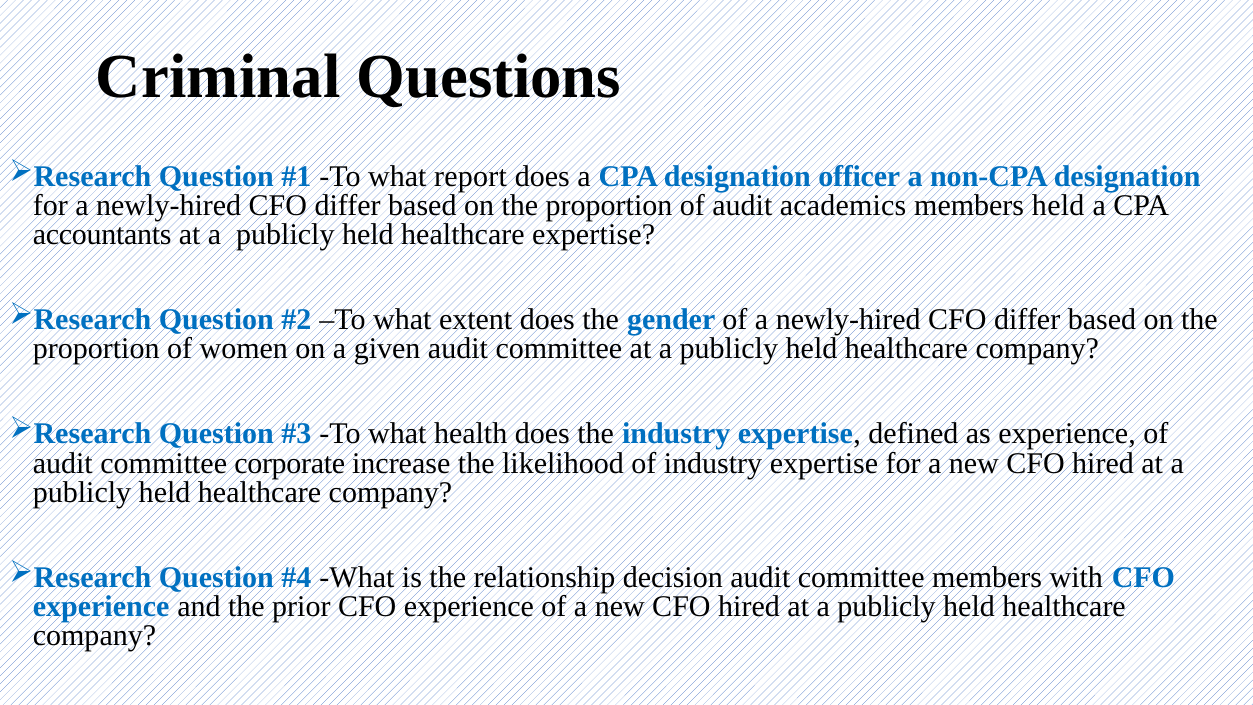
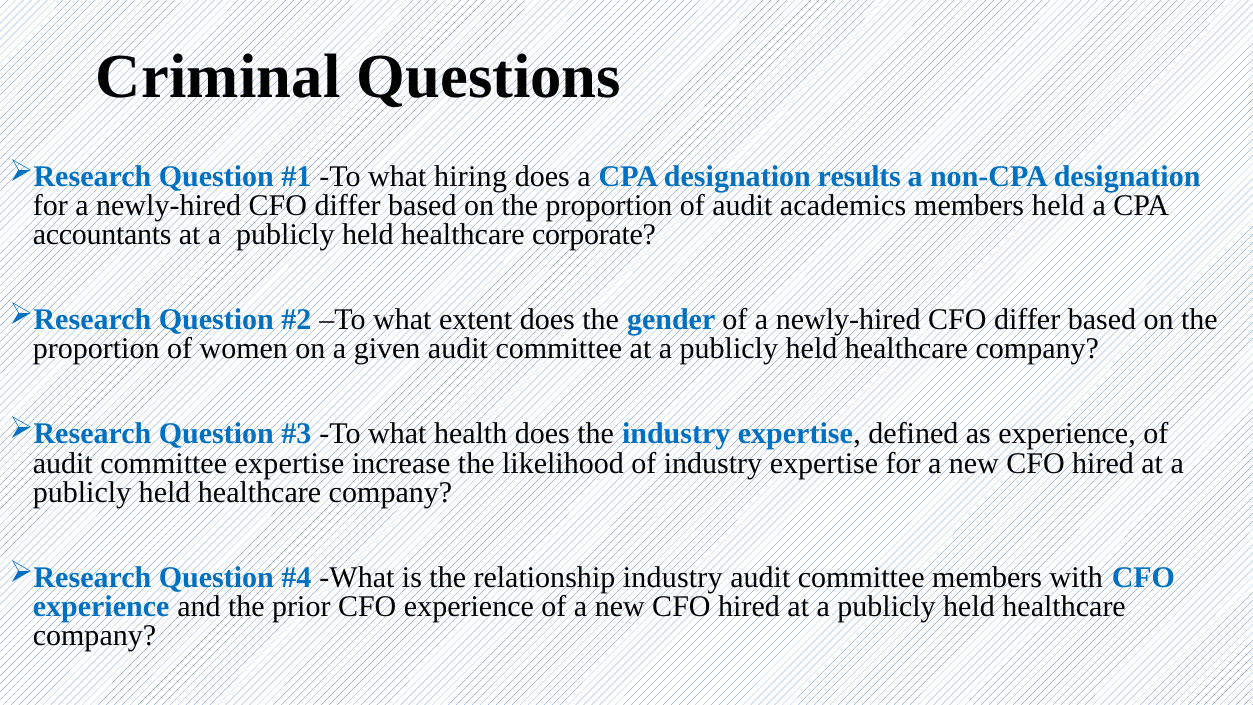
report: report -> hiring
officer: officer -> results
healthcare expertise: expertise -> corporate
committee corporate: corporate -> expertise
relationship decision: decision -> industry
